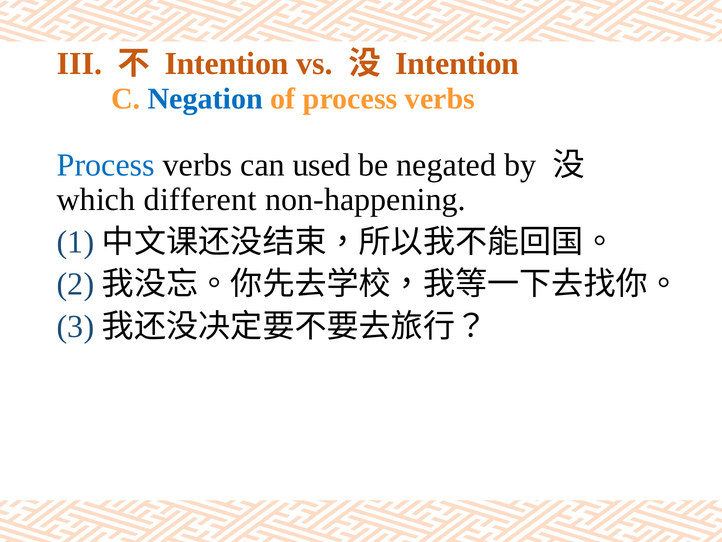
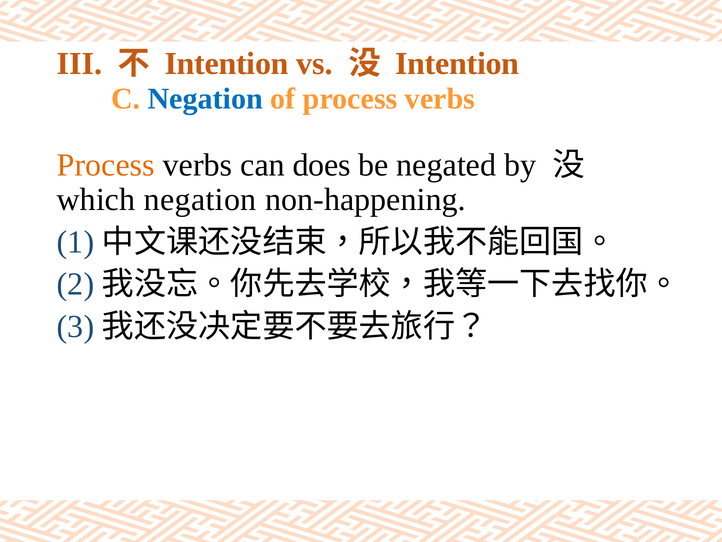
Process at (106, 165) colour: blue -> orange
used: used -> does
which different: different -> negation
